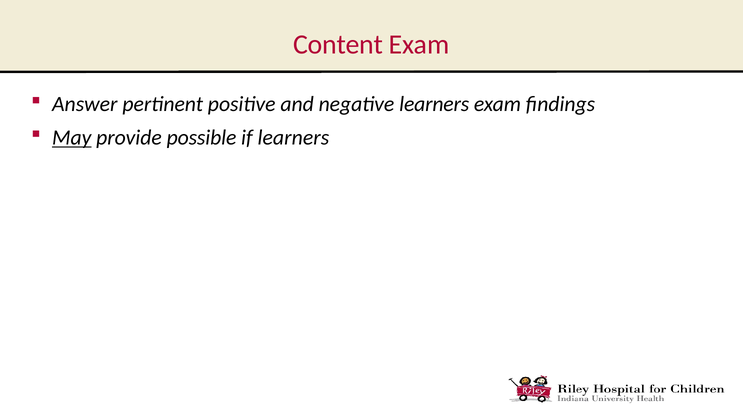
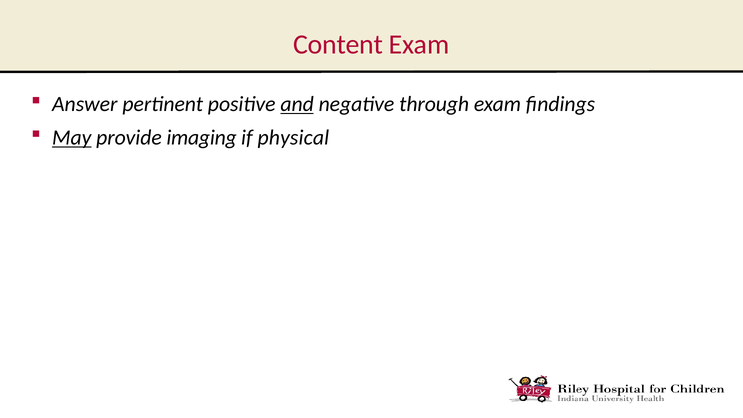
and underline: none -> present
negative learners: learners -> through
possible: possible -> imaging
if learners: learners -> physical
